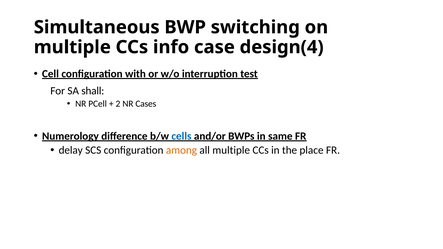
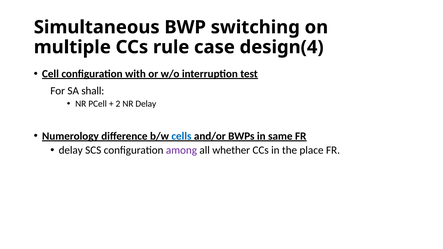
info: info -> rule
NR Cases: Cases -> Delay
among colour: orange -> purple
all multiple: multiple -> whether
